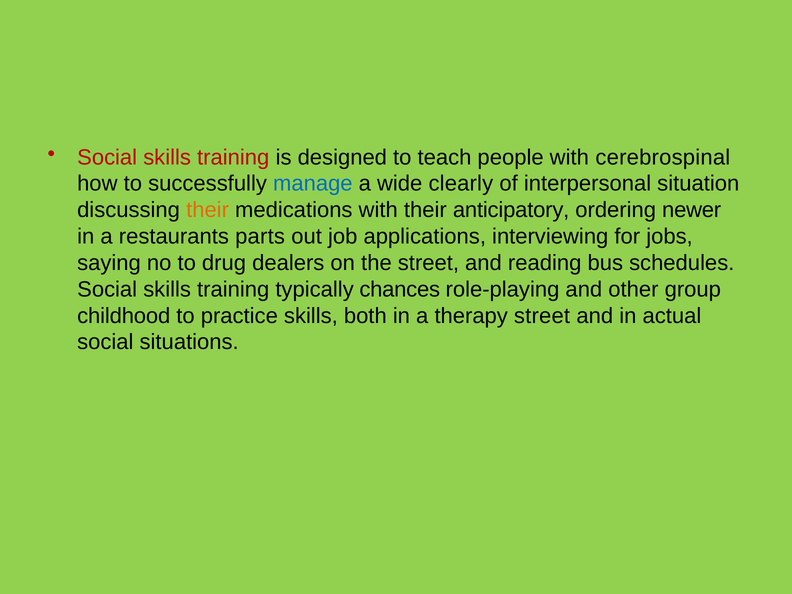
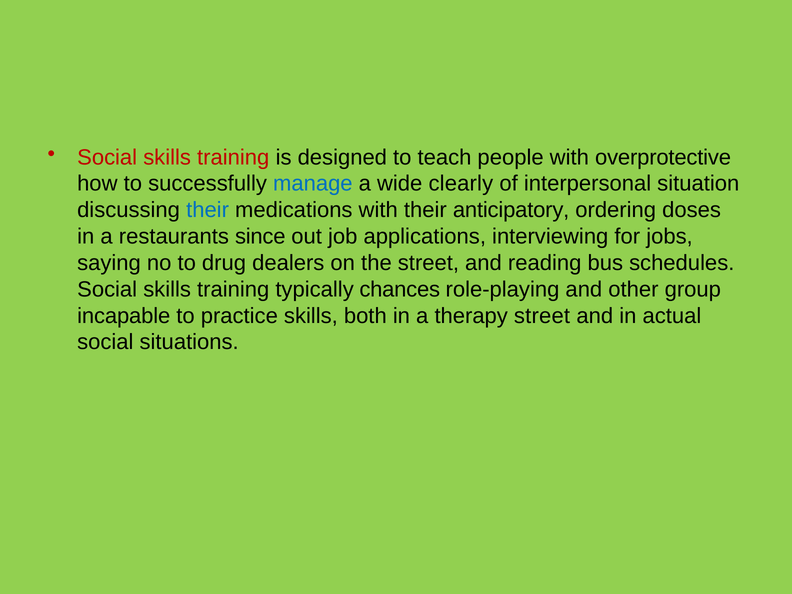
cerebrospinal: cerebrospinal -> overprotective
their at (208, 210) colour: orange -> blue
newer: newer -> doses
parts: parts -> since
childhood: childhood -> incapable
